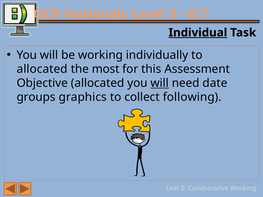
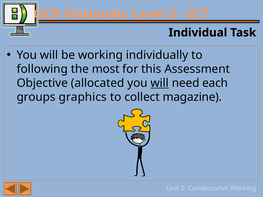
Individual underline: present -> none
allocated at (42, 69): allocated -> following
date: date -> each
following: following -> magazine
